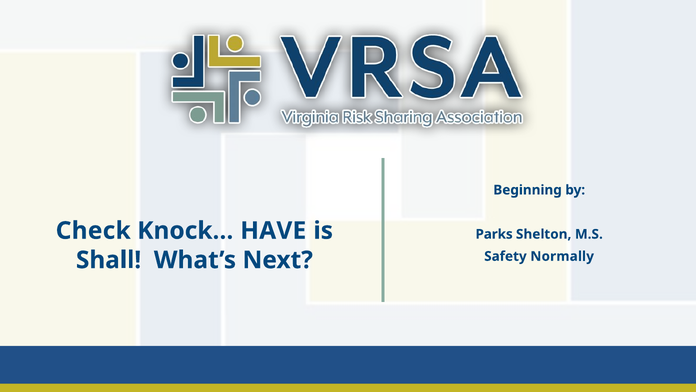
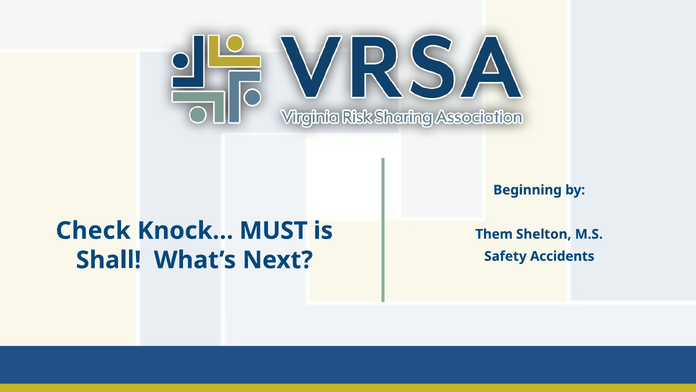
HAVE: HAVE -> MUST
Parks: Parks -> Them
Normally: Normally -> Accidents
